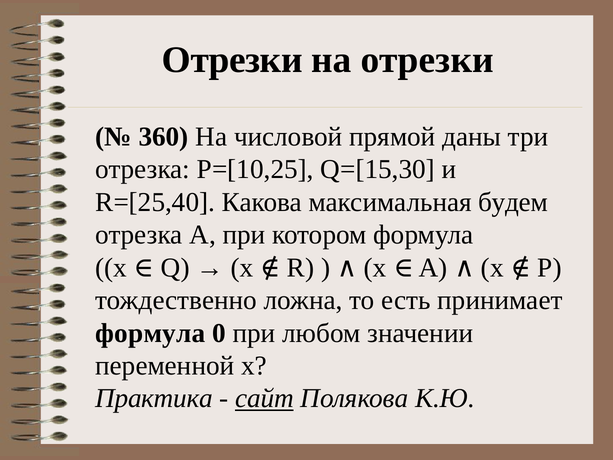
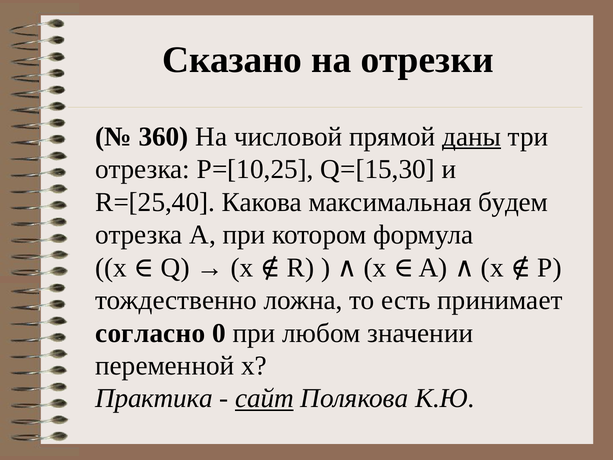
Отрезки at (232, 60): Отрезки -> Сказано
даны underline: none -> present
формула at (150, 333): формула -> согласно
